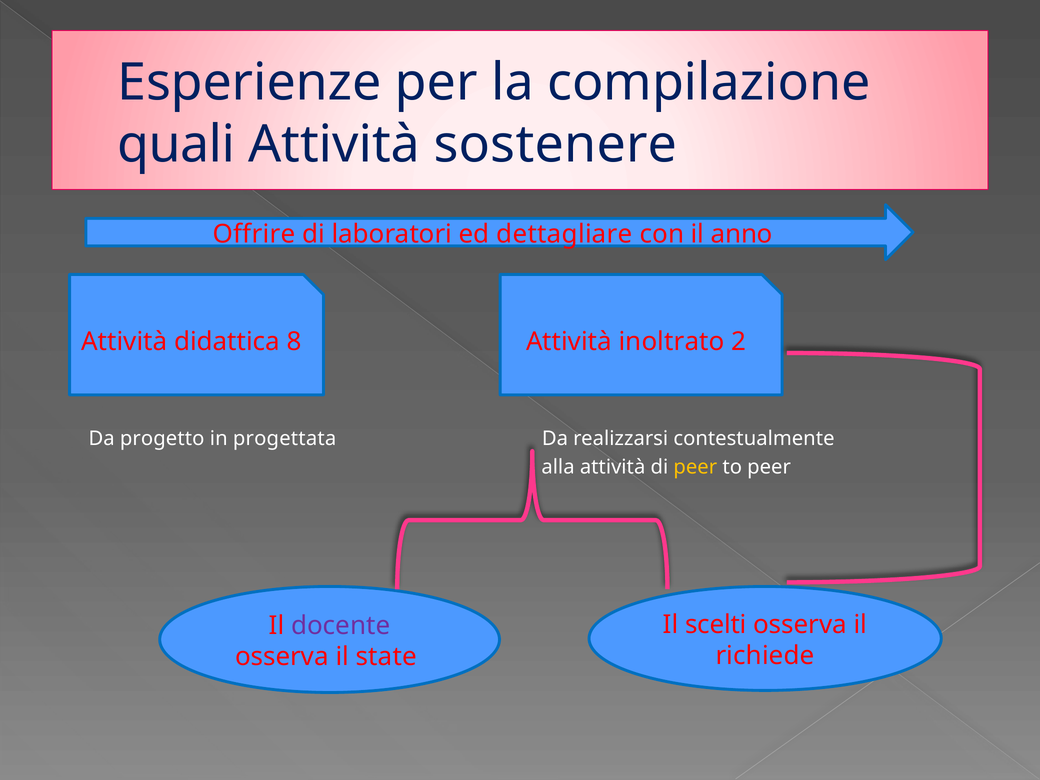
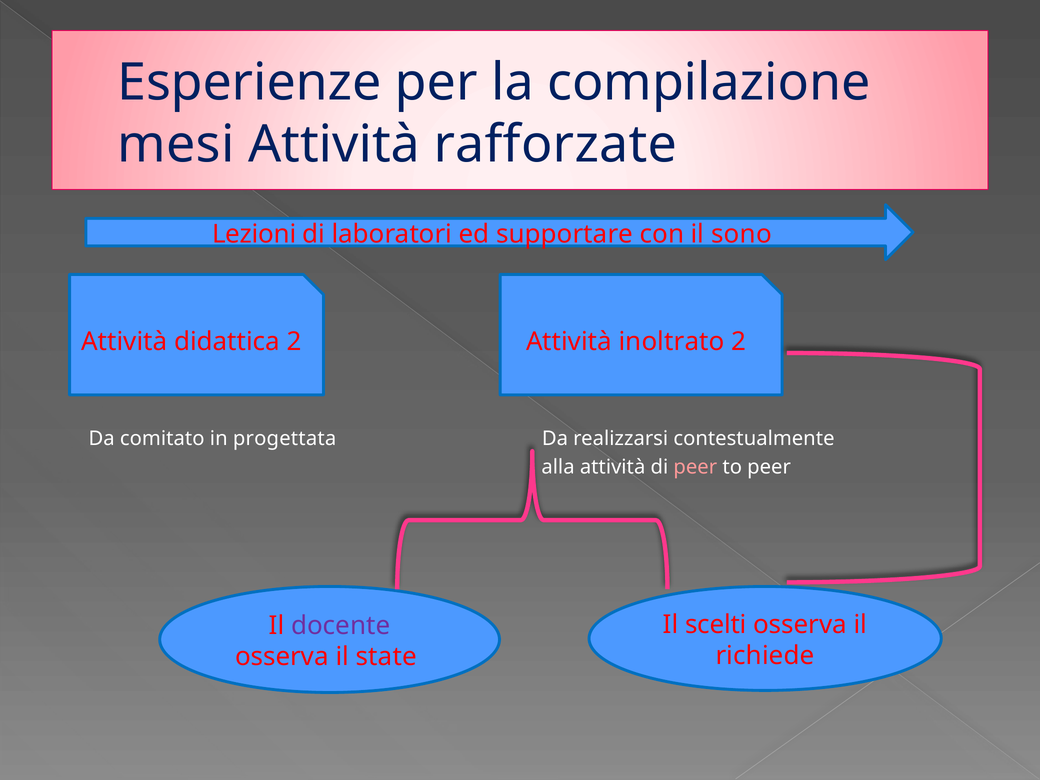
quali: quali -> mesi
sostenere: sostenere -> rafforzate
Offrire: Offrire -> Lezioni
dettagliare: dettagliare -> supportare
anno: anno -> sono
didattica 8: 8 -> 2
progetto: progetto -> comitato
peer at (695, 467) colour: yellow -> pink
